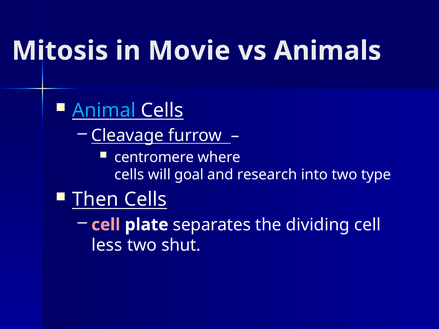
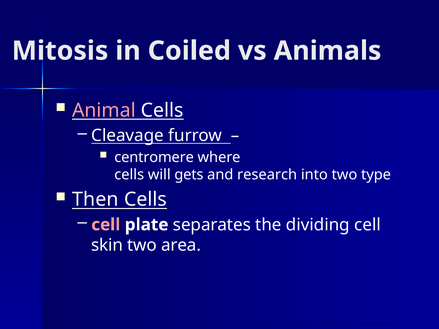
Movie: Movie -> Coiled
Animal colour: light blue -> pink
goal: goal -> gets
less: less -> skin
shut: shut -> area
